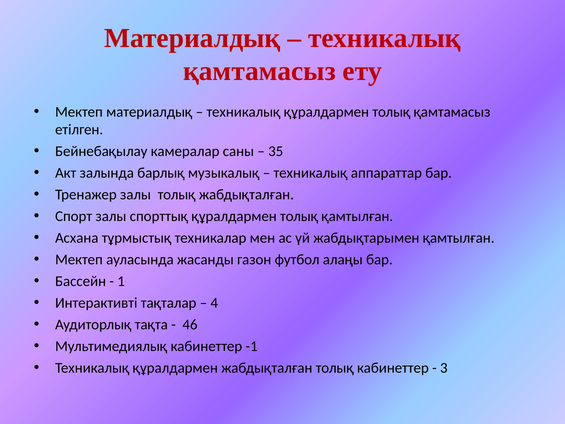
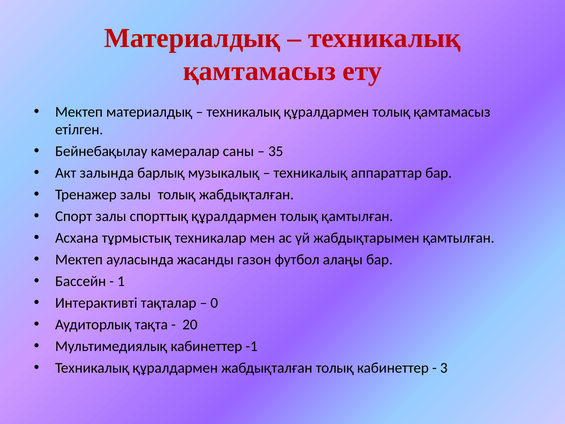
4: 4 -> 0
46: 46 -> 20
